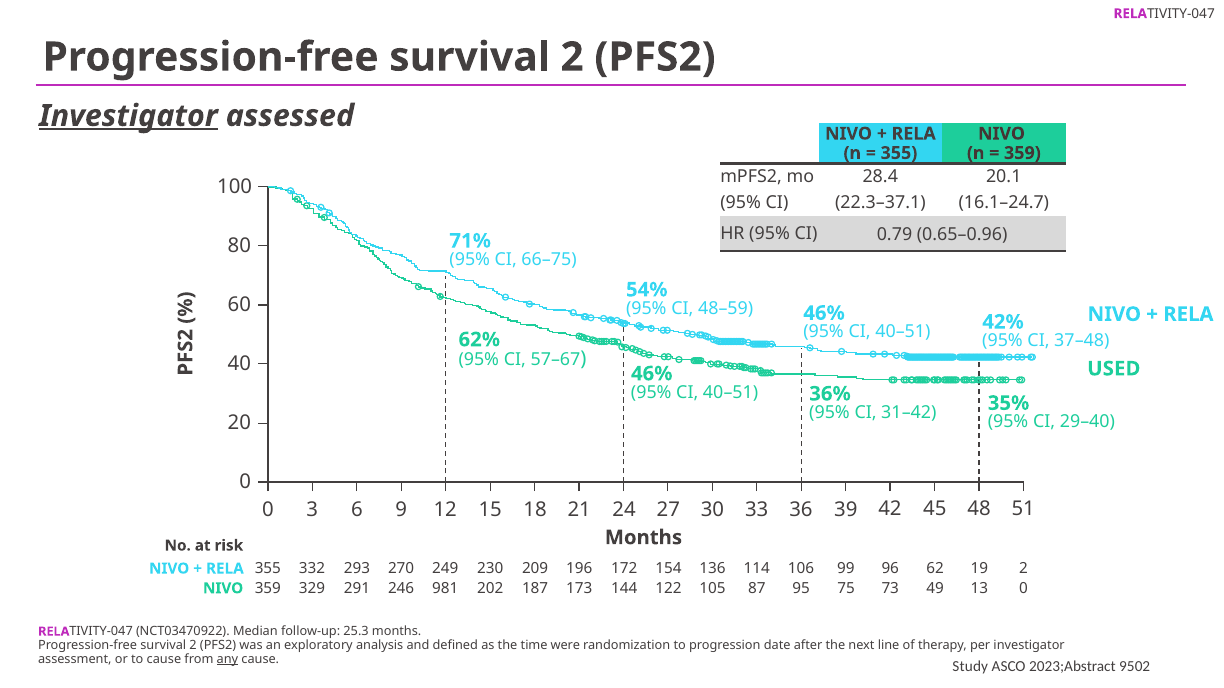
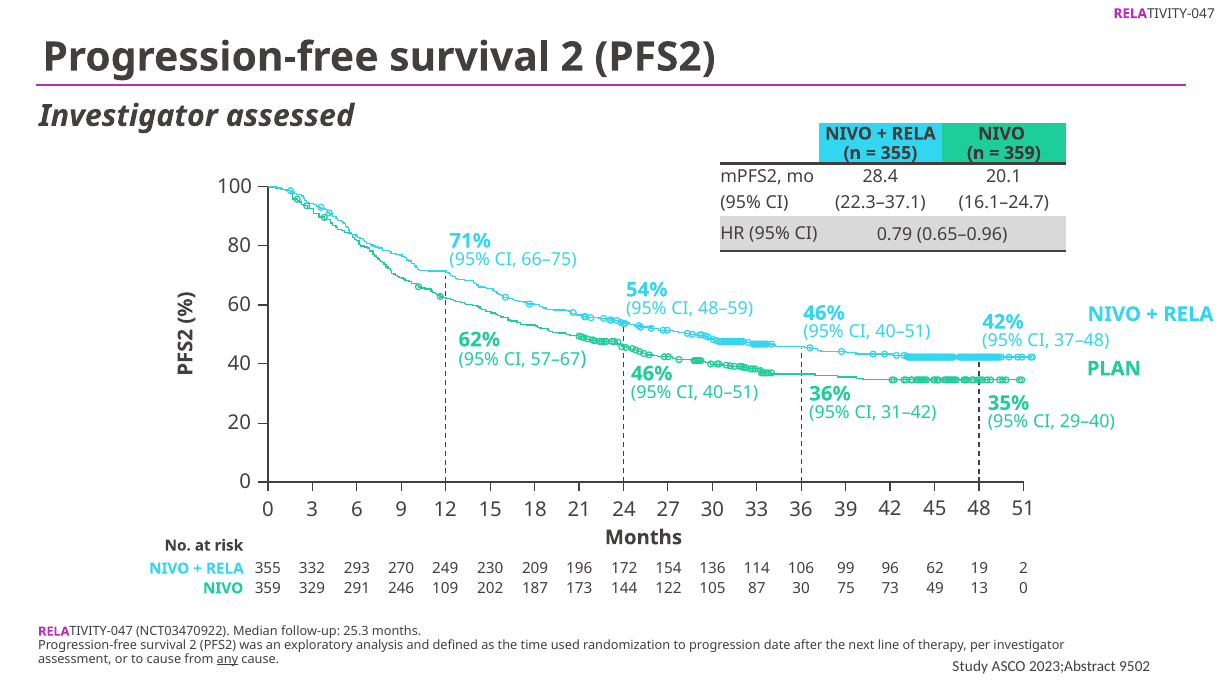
Investigator at (128, 116) underline: present -> none
USED: USED -> PLAN
981: 981 -> 109
87 95: 95 -> 30
were: were -> used
